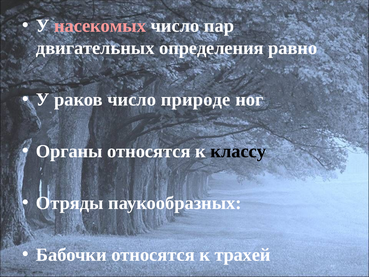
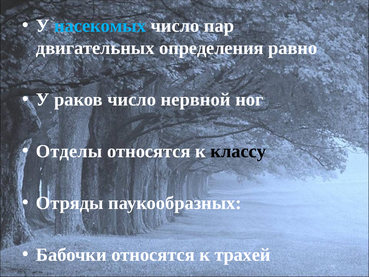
насекомых colour: pink -> light blue
природе: природе -> нервной
Органы: Органы -> Отделы
